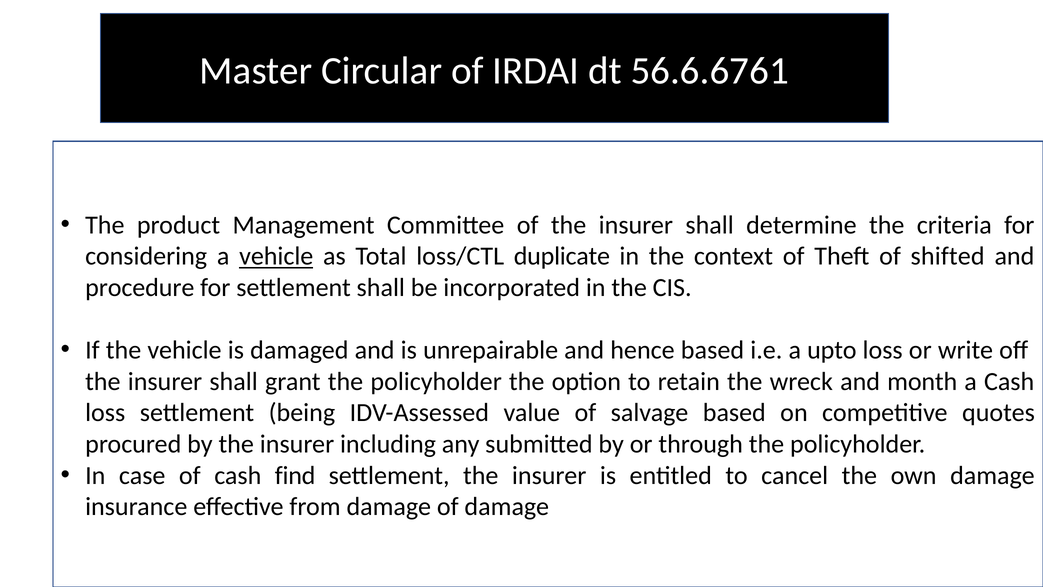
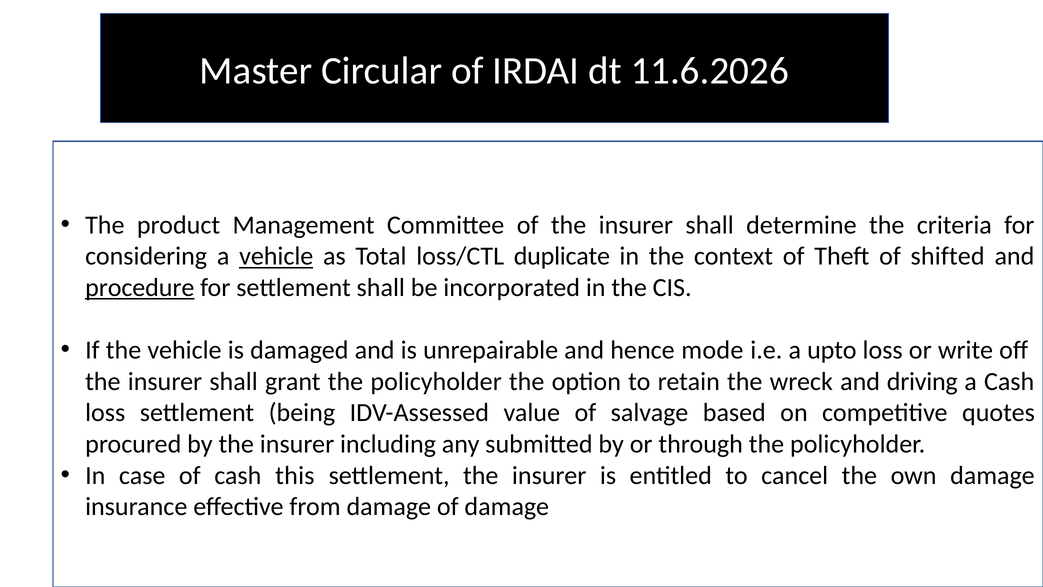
56.6.6761: 56.6.6761 -> 11.6.2026
procedure underline: none -> present
hence based: based -> mode
month: month -> driving
find: find -> this
